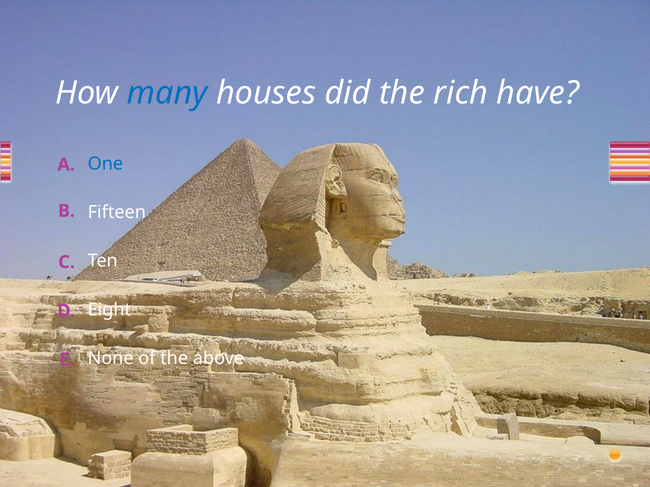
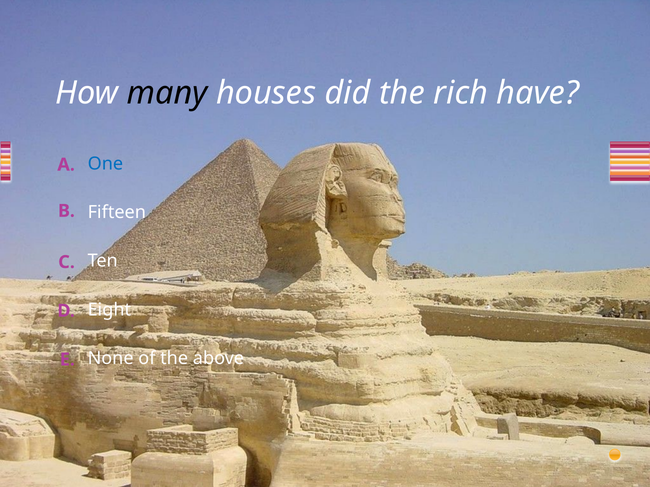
many colour: blue -> black
